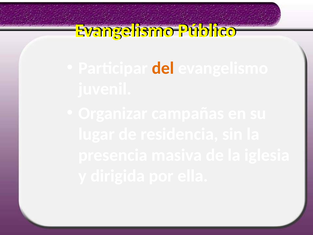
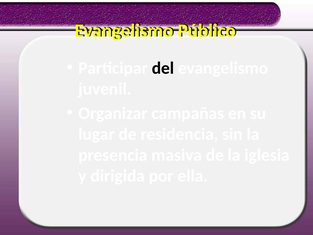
del colour: orange -> black
